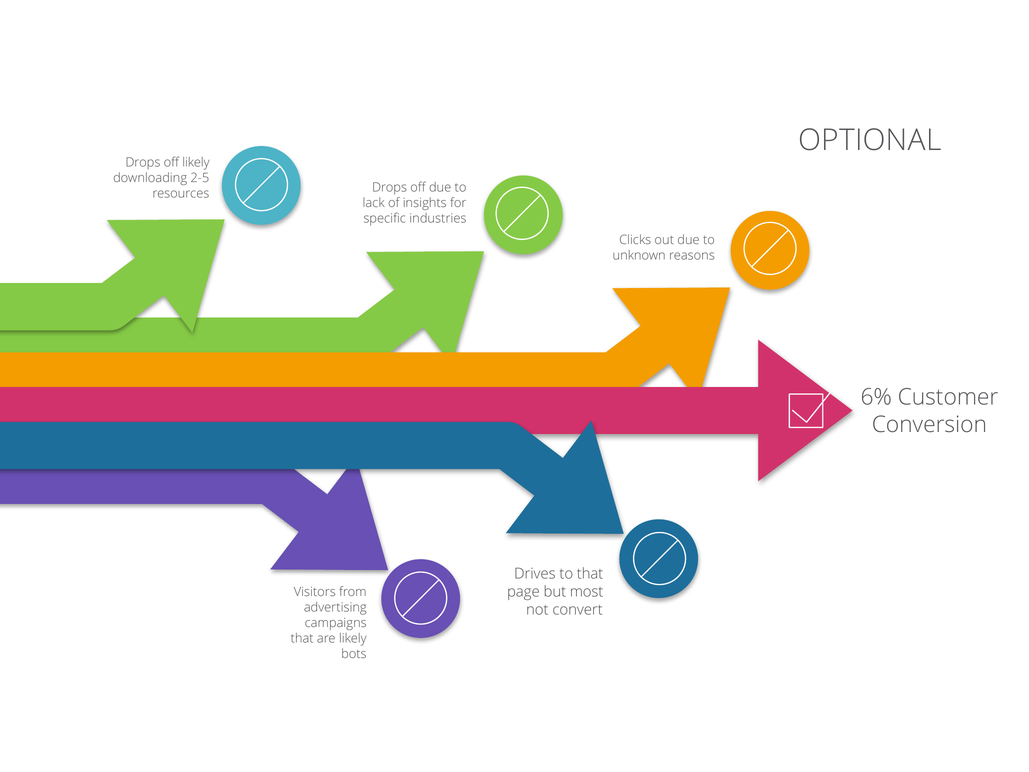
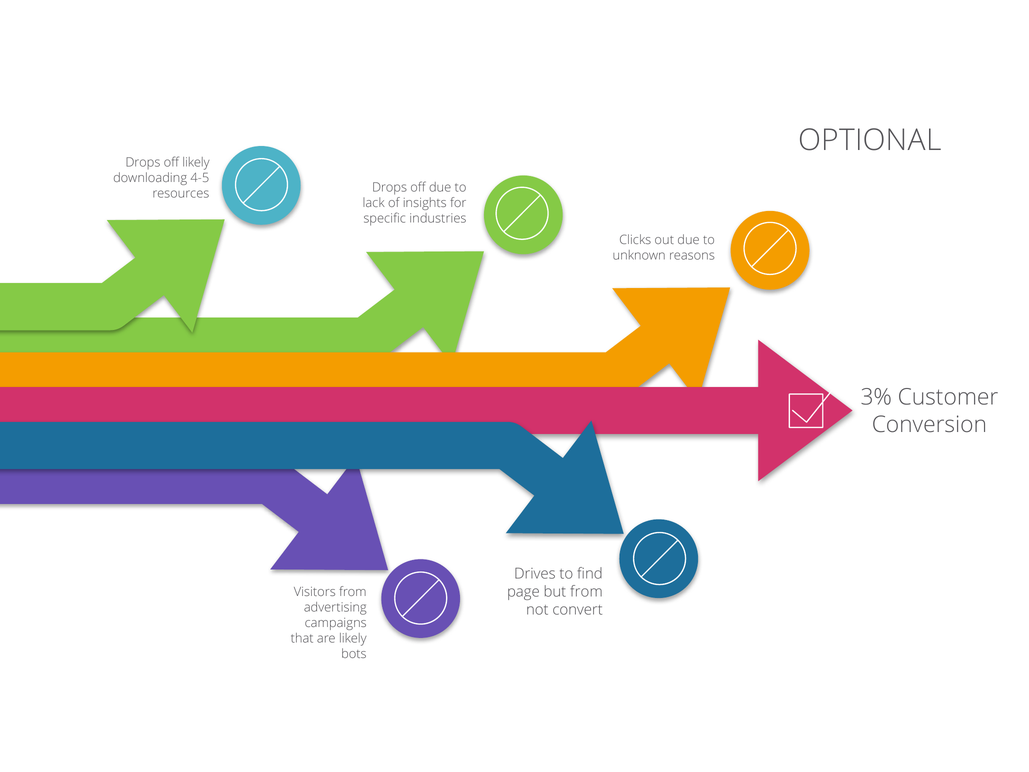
2-5: 2-5 -> 4-5
6%: 6% -> 3%
to that: that -> find
but most: most -> from
